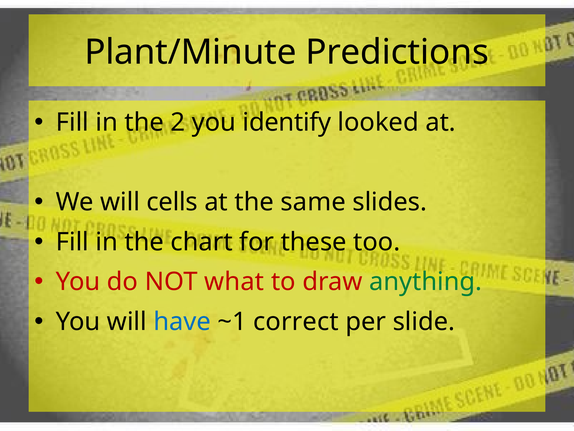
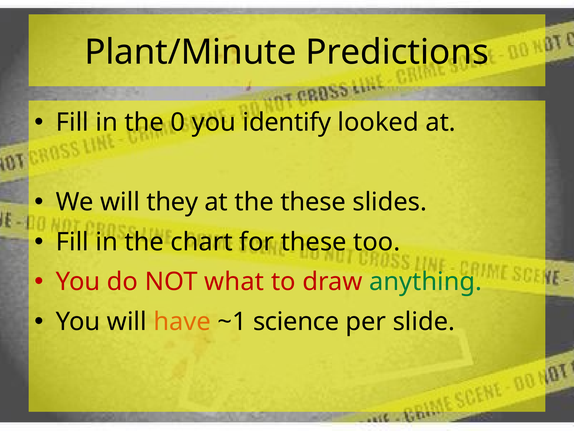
2: 2 -> 0
cells: cells -> they
the same: same -> these
have colour: blue -> orange
correct: correct -> science
